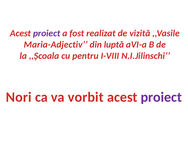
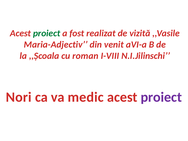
proiect at (47, 33) colour: purple -> green
luptă: luptă -> venit
pentru: pentru -> roman
vorbit: vorbit -> medic
